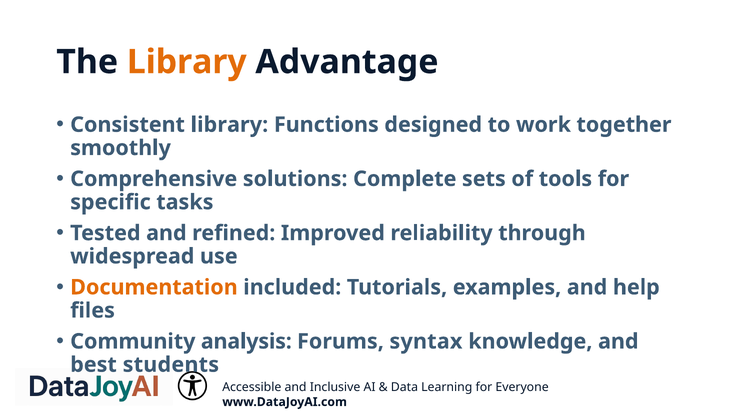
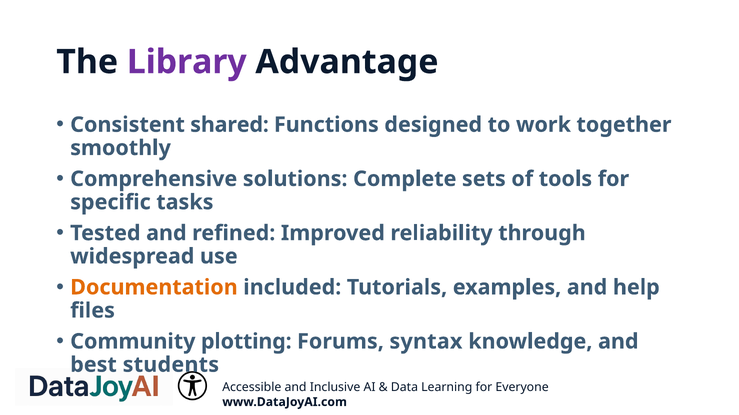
Library at (187, 62) colour: orange -> purple
Consistent library: library -> shared
analysis: analysis -> plotting
